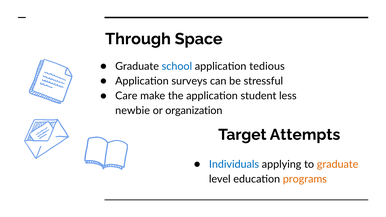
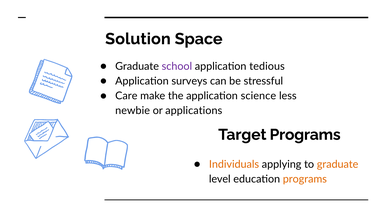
Through: Through -> Solution
school colour: blue -> purple
student: student -> science
organization: organization -> applications
Target Attempts: Attempts -> Programs
Individuals colour: blue -> orange
